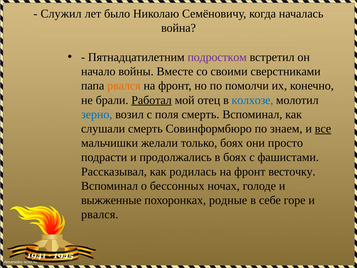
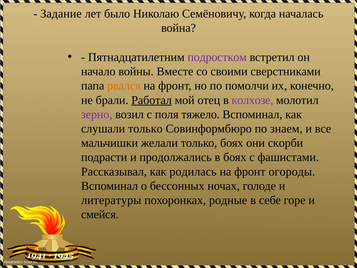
Служил: Служил -> Задание
колхозе colour: blue -> purple
зерно colour: blue -> purple
поля смерть: смерть -> тяжело
слушали смерть: смерть -> только
все underline: present -> none
просто: просто -> скорби
весточку: весточку -> огороды
выжженные: выжженные -> литературы
рвался at (100, 214): рвался -> смейся
